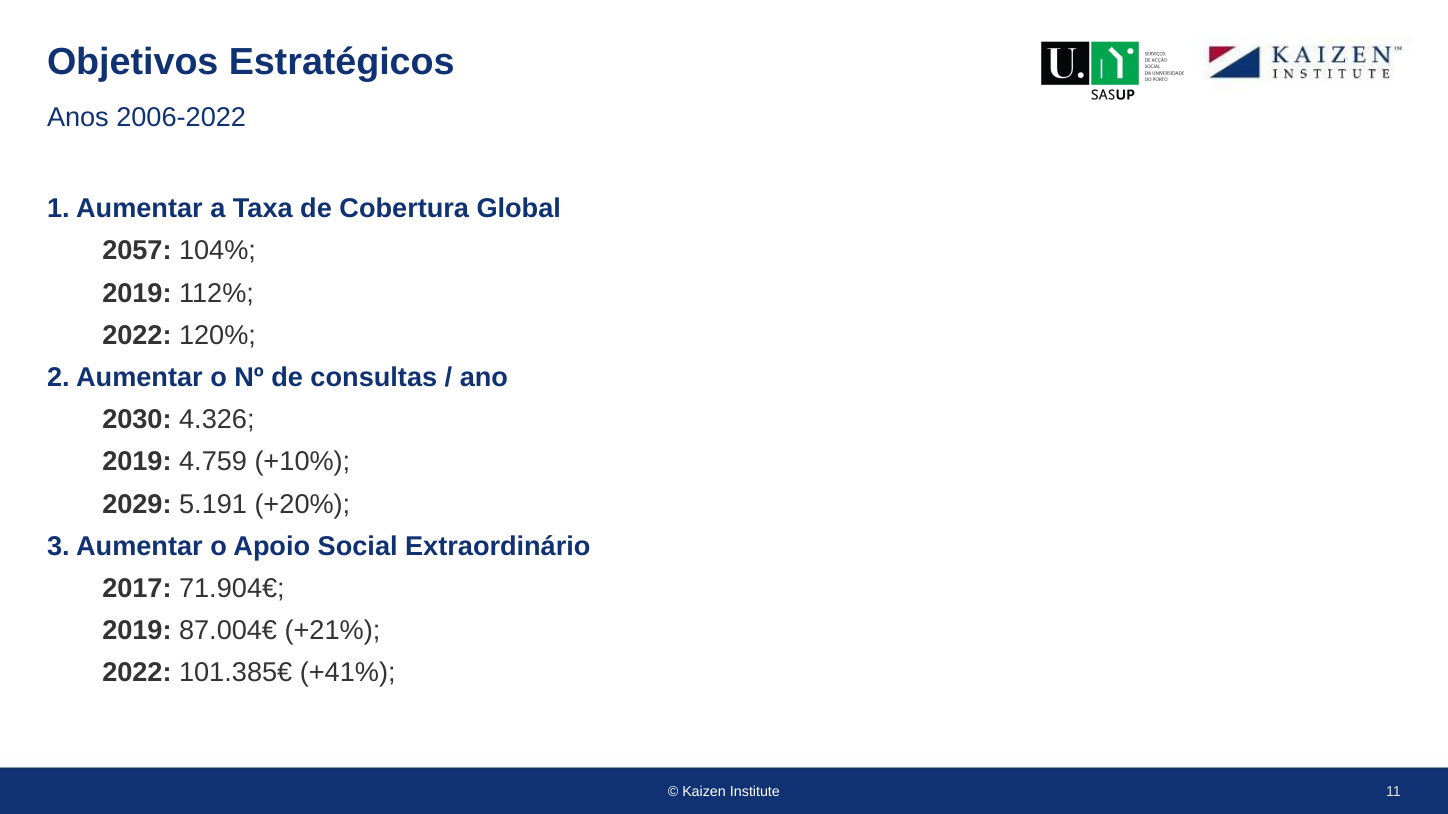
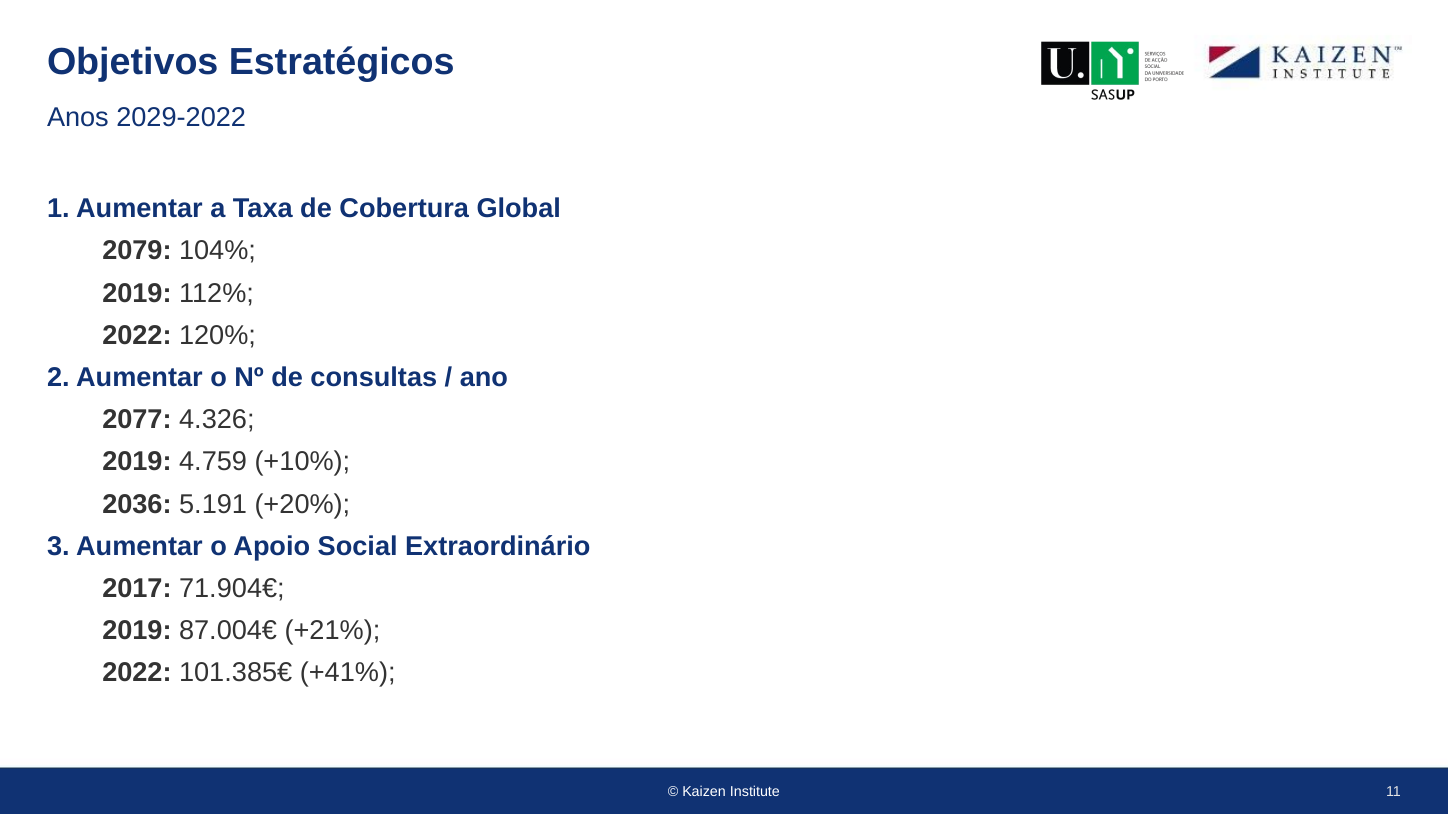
2006-2022: 2006-2022 -> 2029-2022
2057: 2057 -> 2079
2030: 2030 -> 2077
2029: 2029 -> 2036
